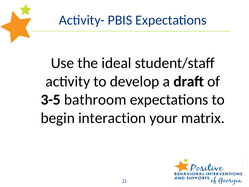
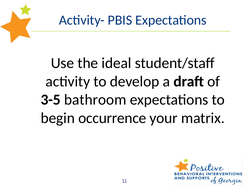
interaction: interaction -> occurrence
